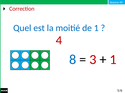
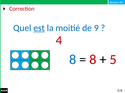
est underline: none -> present
de 1: 1 -> 9
3 at (93, 60): 3 -> 8
1 at (113, 60): 1 -> 5
